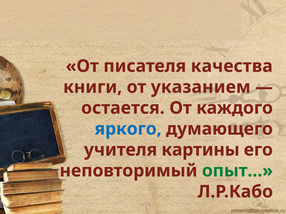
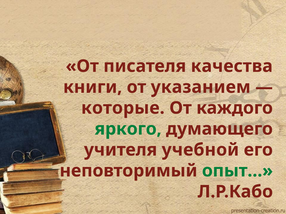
остается: остается -> которые
яркого colour: blue -> green
картины: картины -> учебной
